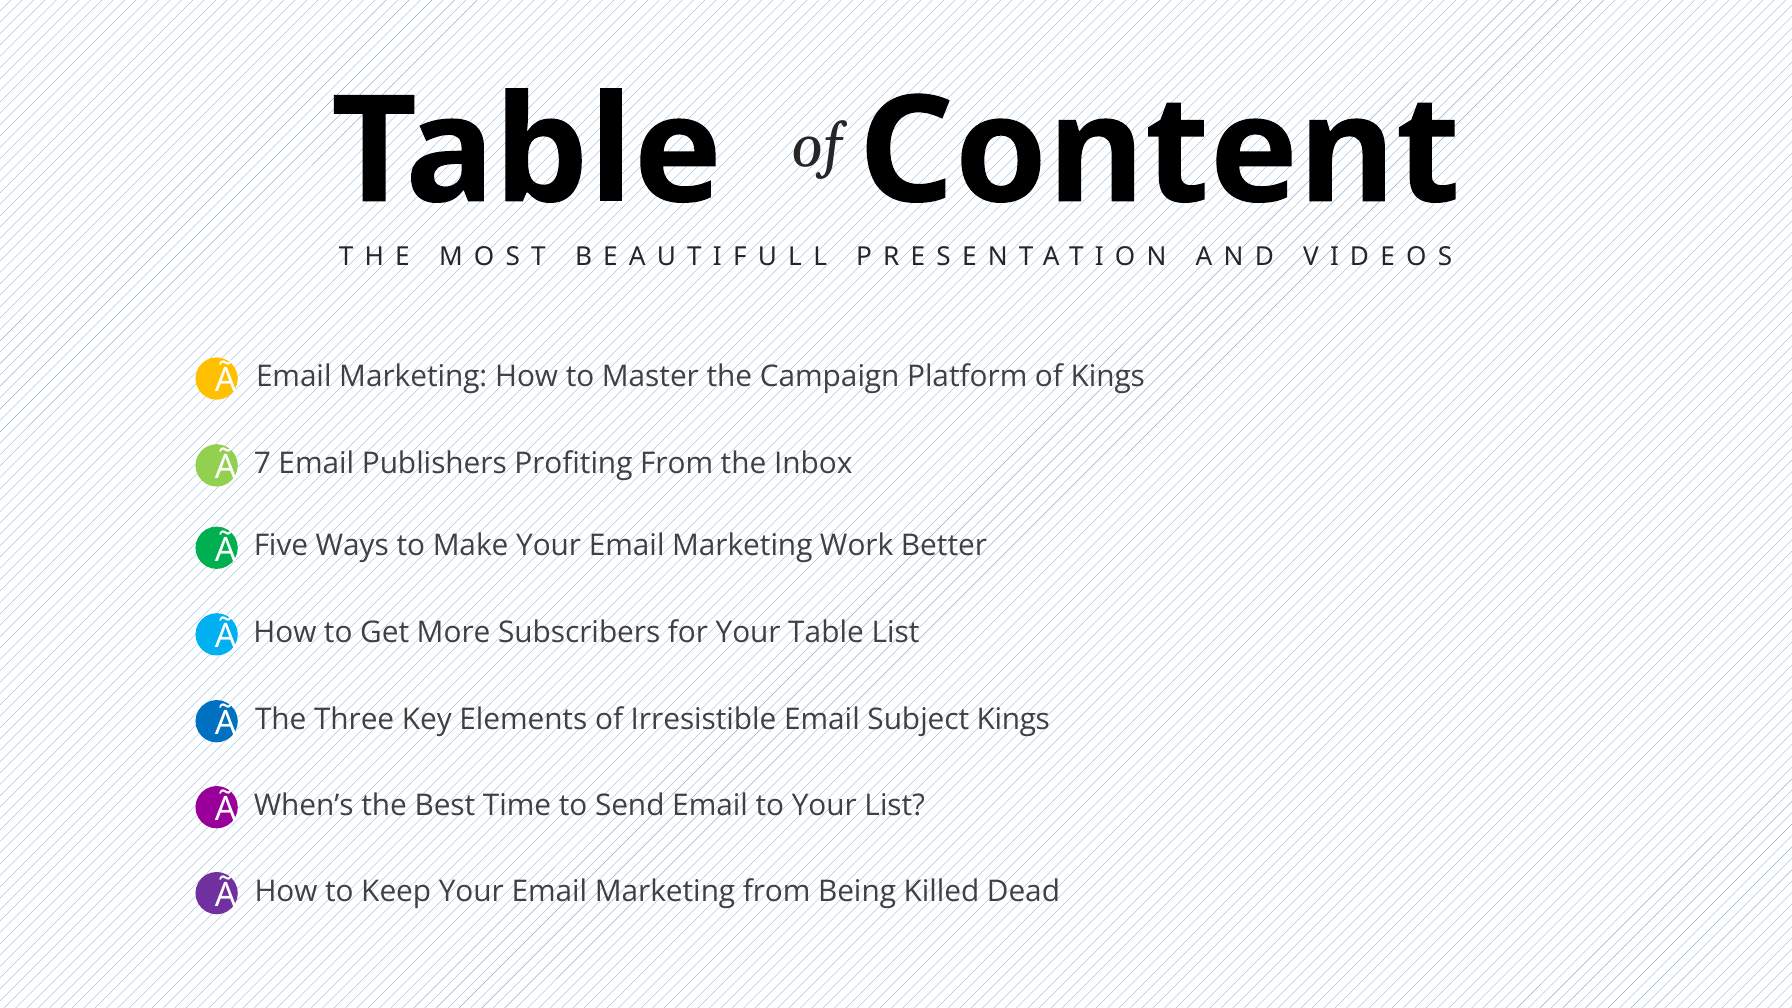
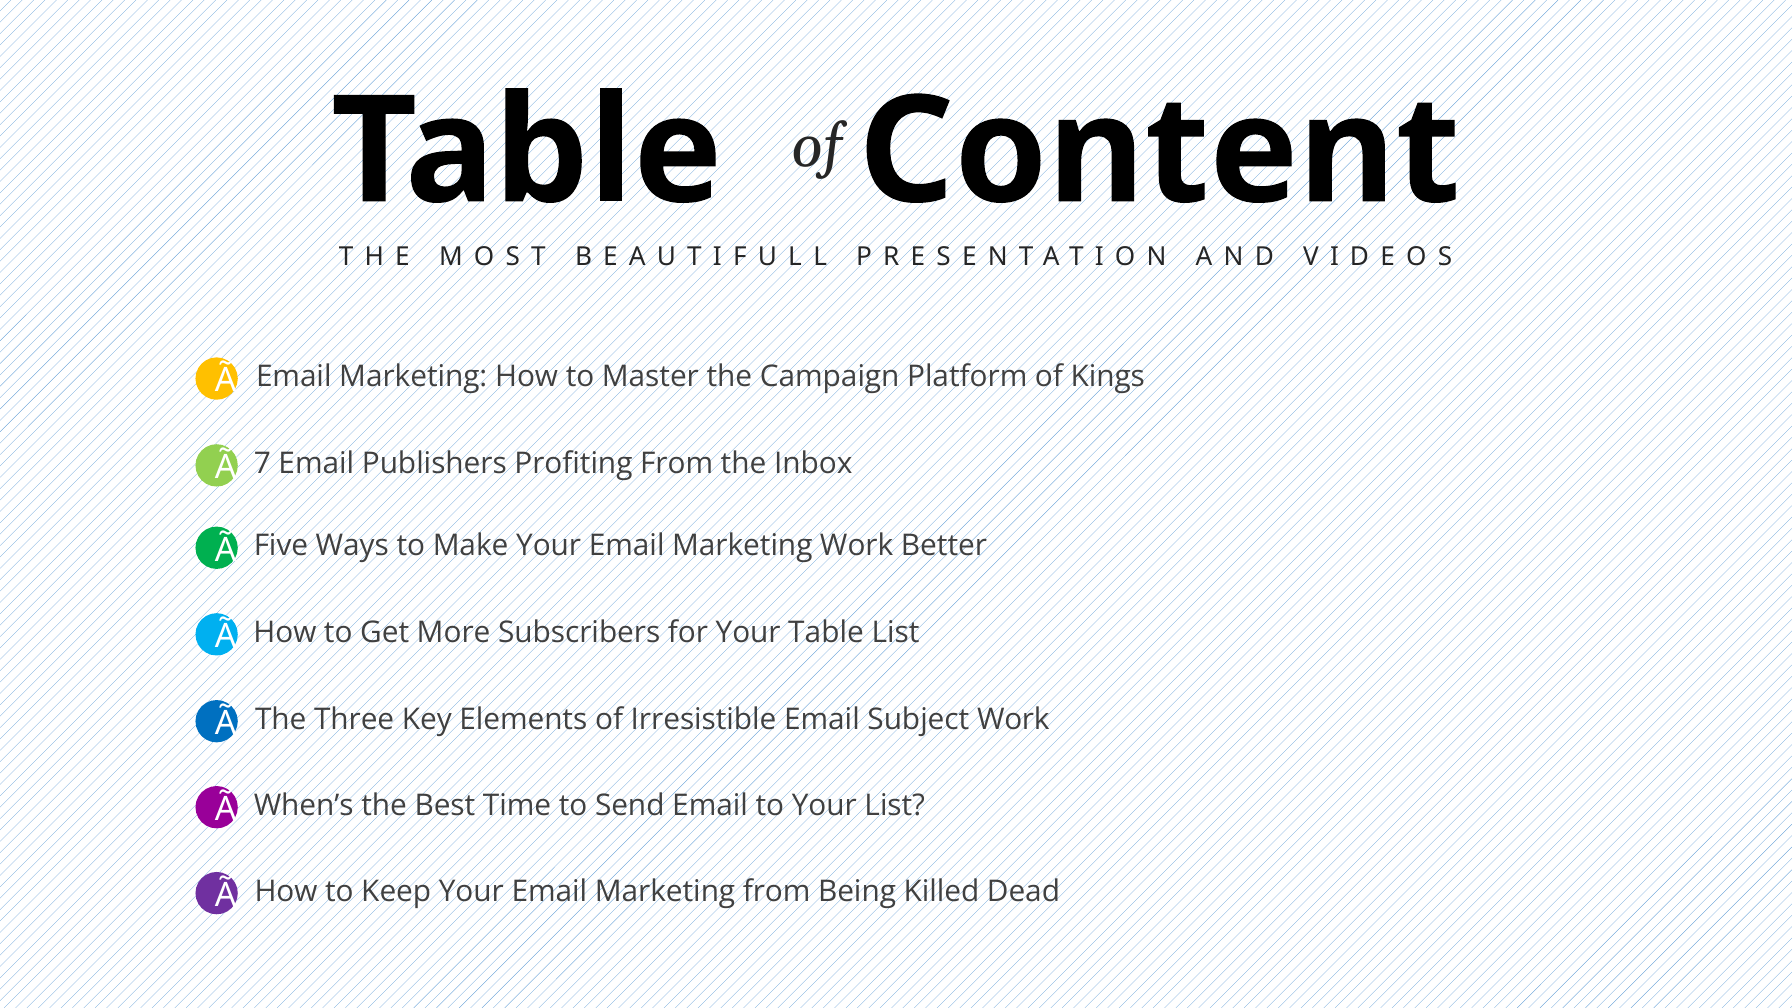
Subject Kings: Kings -> Work
